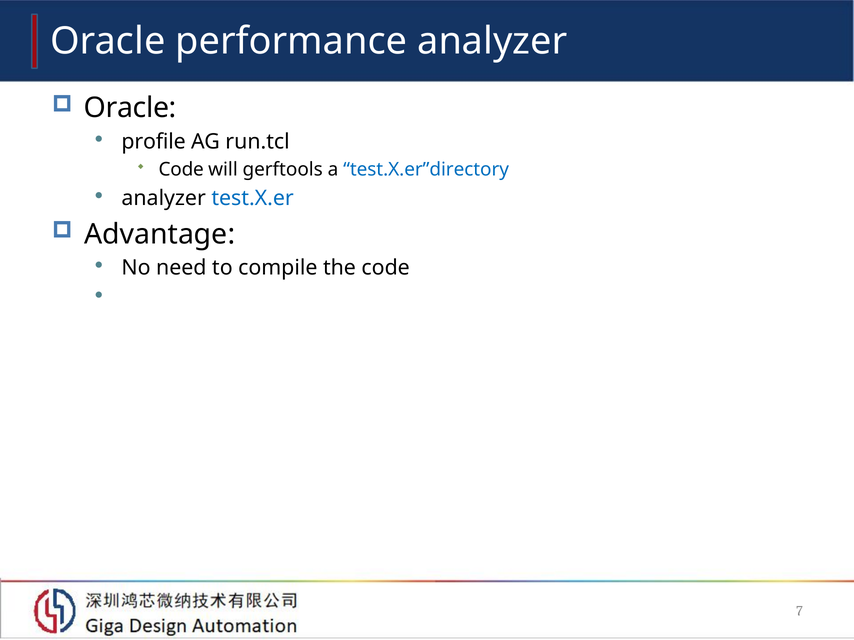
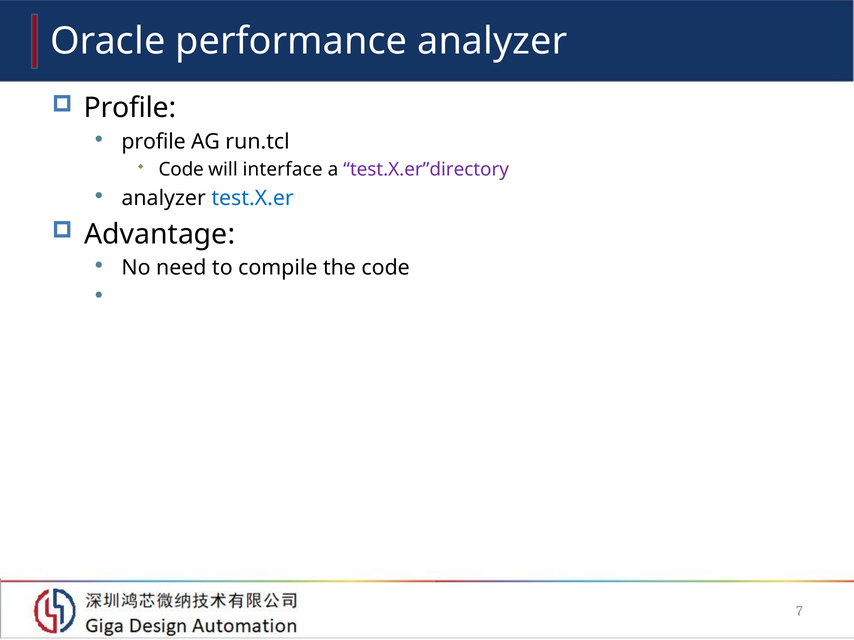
Oracle at (130, 108): Oracle -> Profile
gerftools: gerftools -> interface
test.X.er”directory colour: blue -> purple
